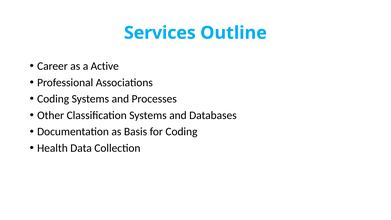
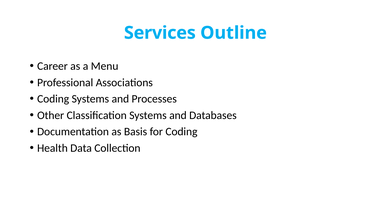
Active: Active -> Menu
